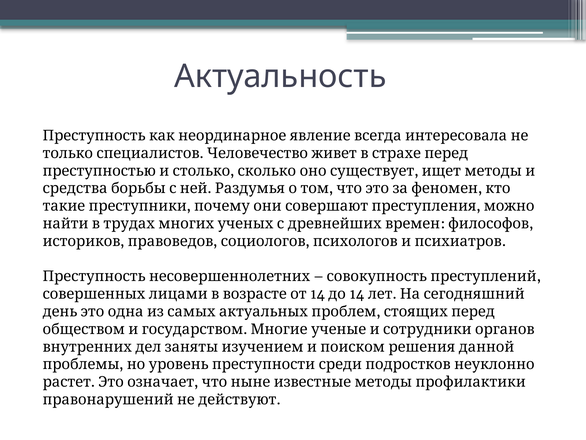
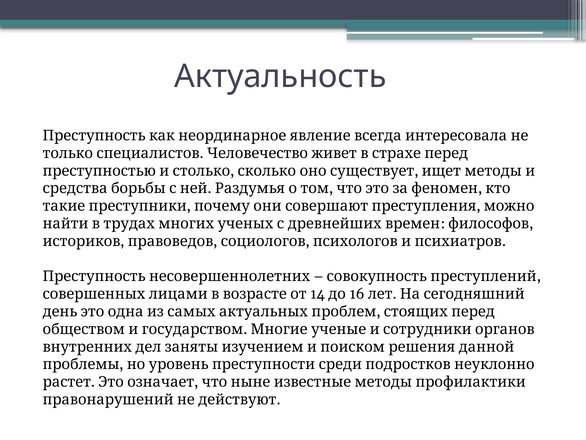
14 14: 14 -> 16
